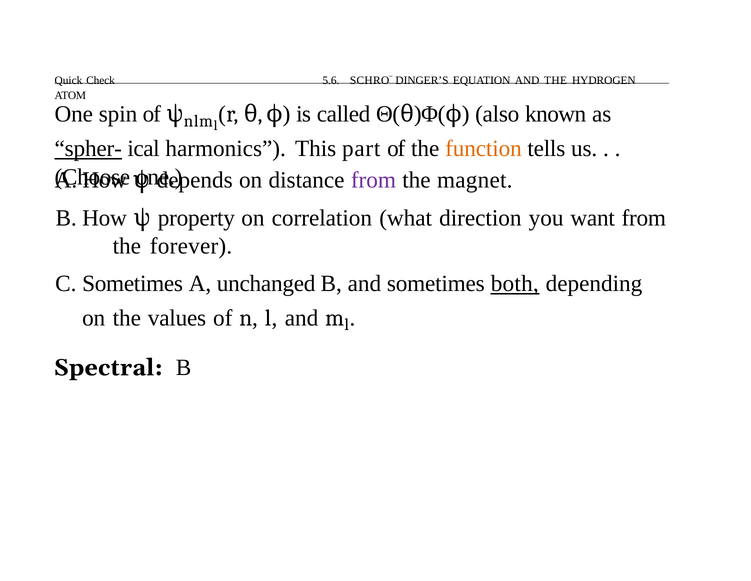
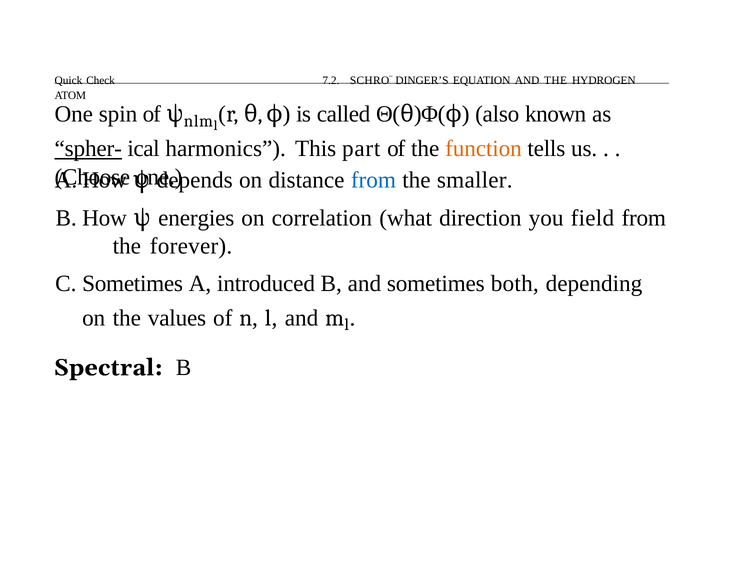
5.6: 5.6 -> 7.2
from at (373, 180) colour: purple -> blue
magnet: magnet -> smaller
property: property -> energies
want: want -> field
unchanged: unchanged -> introduced
both underline: present -> none
